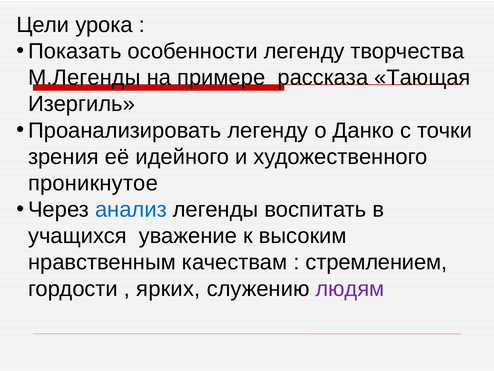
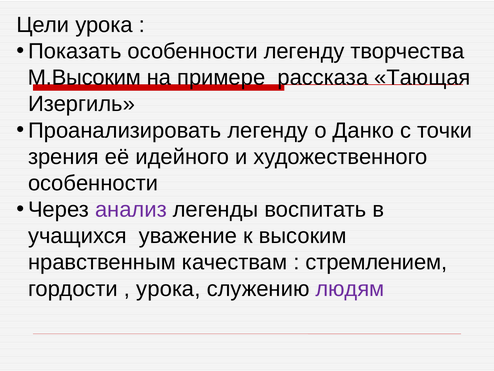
М.Легенды: М.Легенды -> М.Высоким
проникнутое at (93, 183): проникнутое -> особенности
анализ colour: blue -> purple
ярких at (168, 288): ярких -> урока
